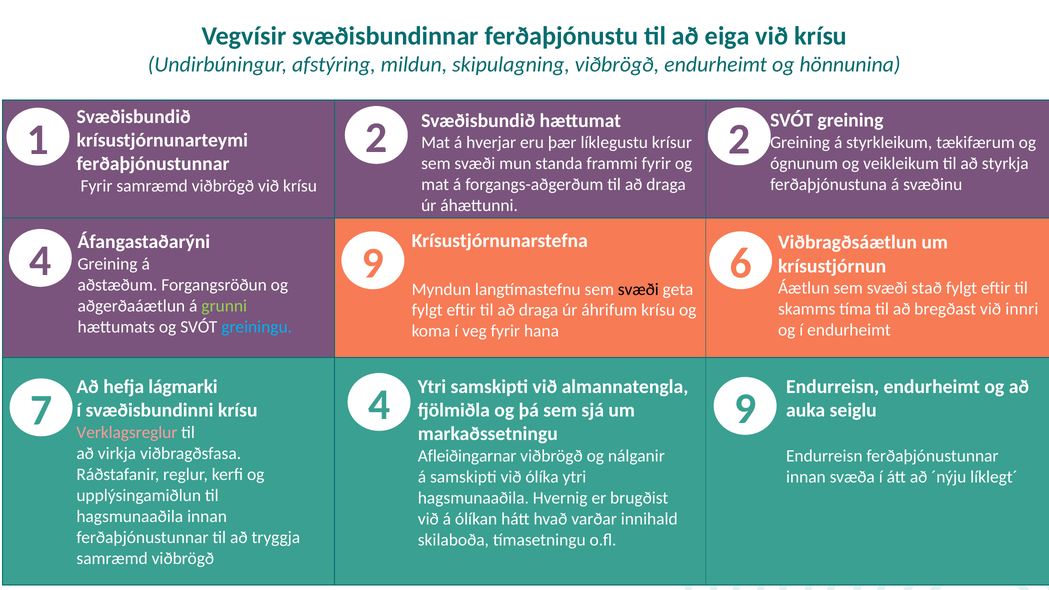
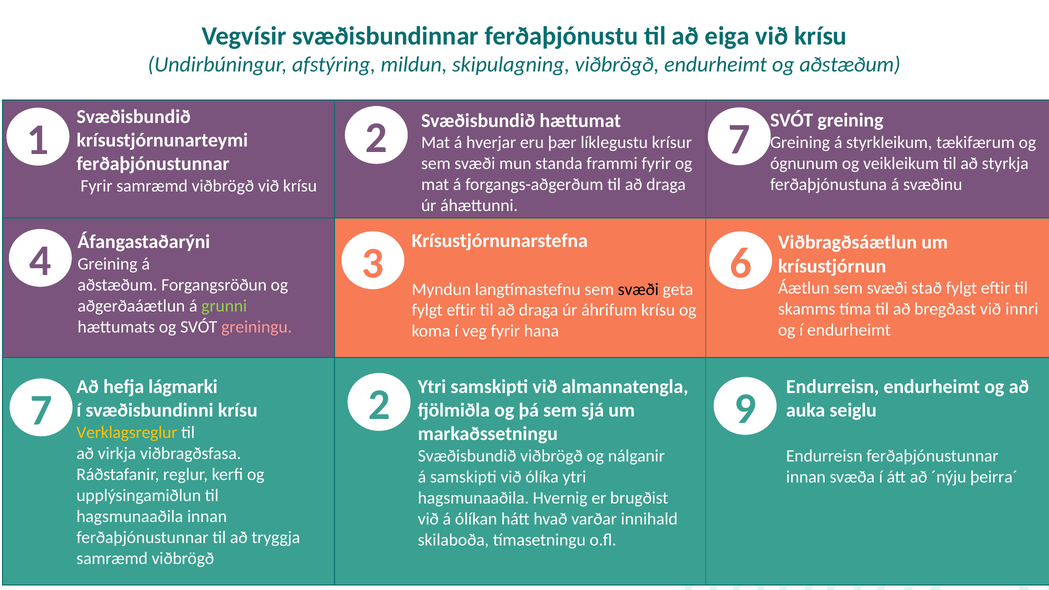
og hönnunina: hönnunina -> aðstæðum
2 2: 2 -> 7
9 at (373, 263): 9 -> 3
greiningu colour: light blue -> pink
7 4: 4 -> 2
Verklagsreglur colour: pink -> yellow
Afleiðingarnar at (467, 456): Afleiðingarnar -> Svæðisbundið
líklegt´: líklegt´ -> þeirra´
